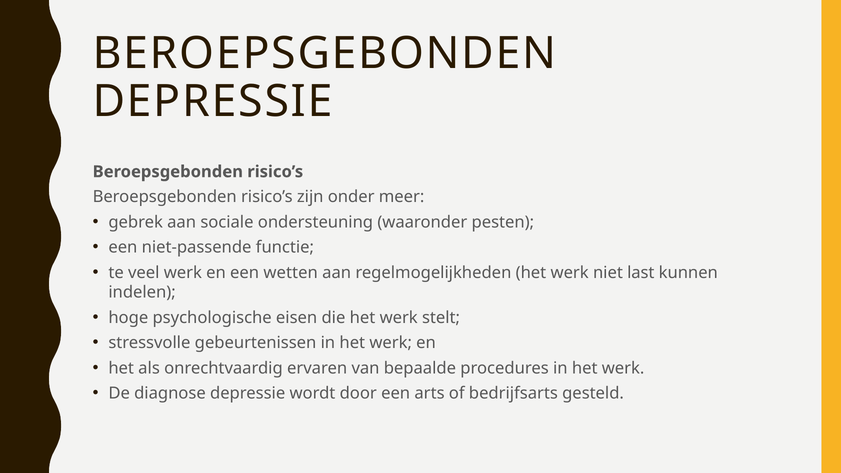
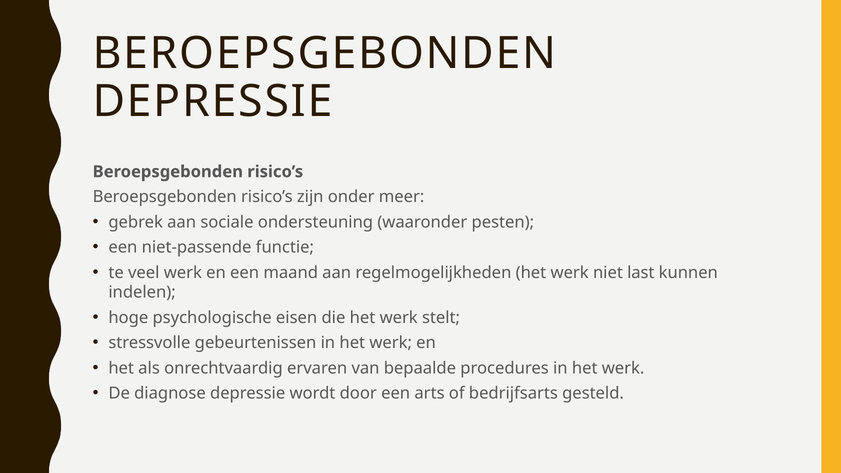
wetten: wetten -> maand
